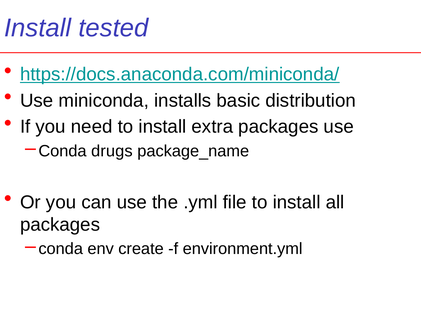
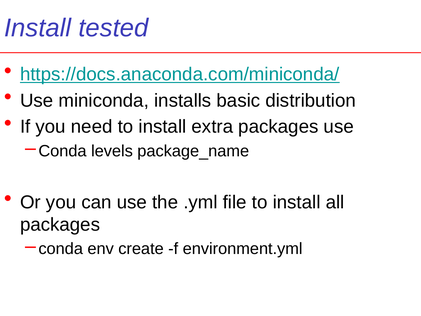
drugs: drugs -> levels
